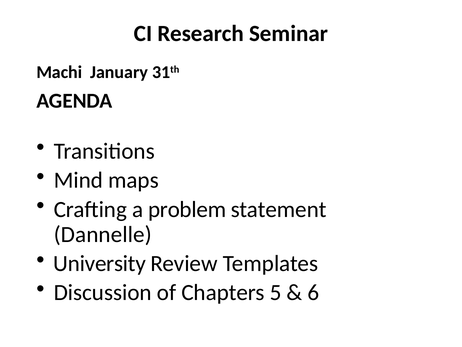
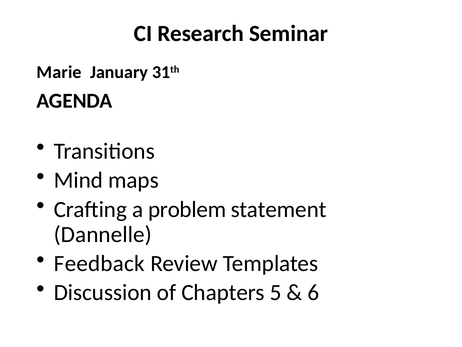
Machi: Machi -> Marie
University: University -> Feedback
